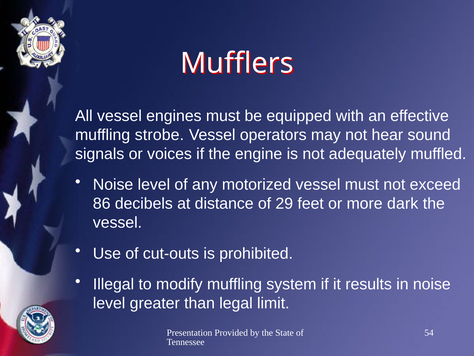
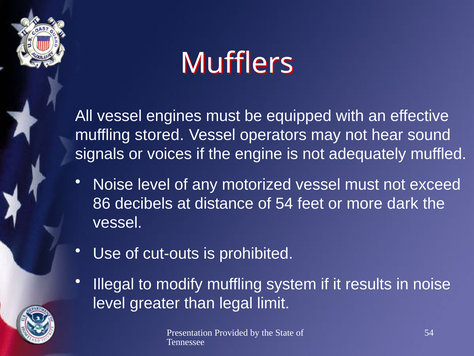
strobe: strobe -> stored
of 29: 29 -> 54
